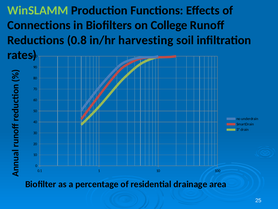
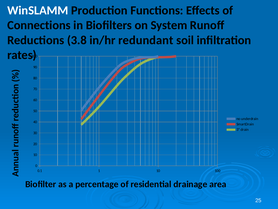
WinSLAMM colour: light green -> white
College: College -> System
0.8: 0.8 -> 3.8
harvesting: harvesting -> redundant
